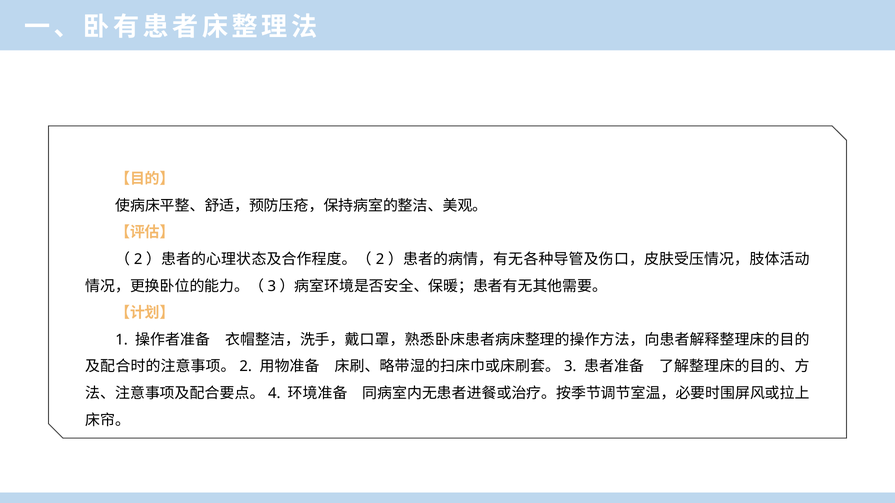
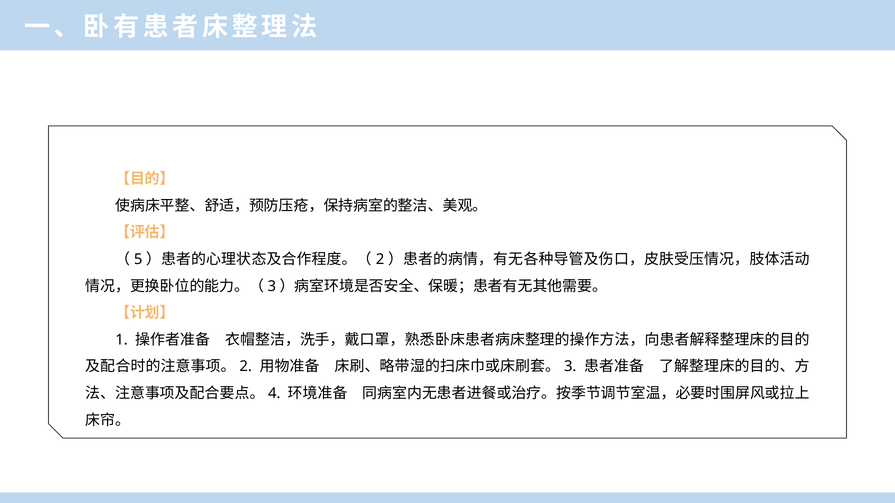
2 at (138, 260): 2 -> 5
